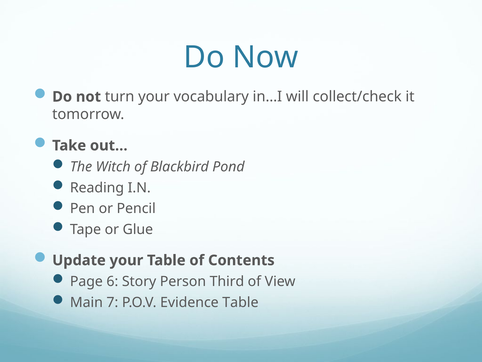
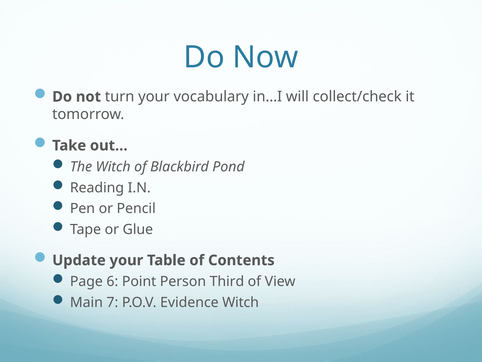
Story: Story -> Point
Evidence Table: Table -> Witch
